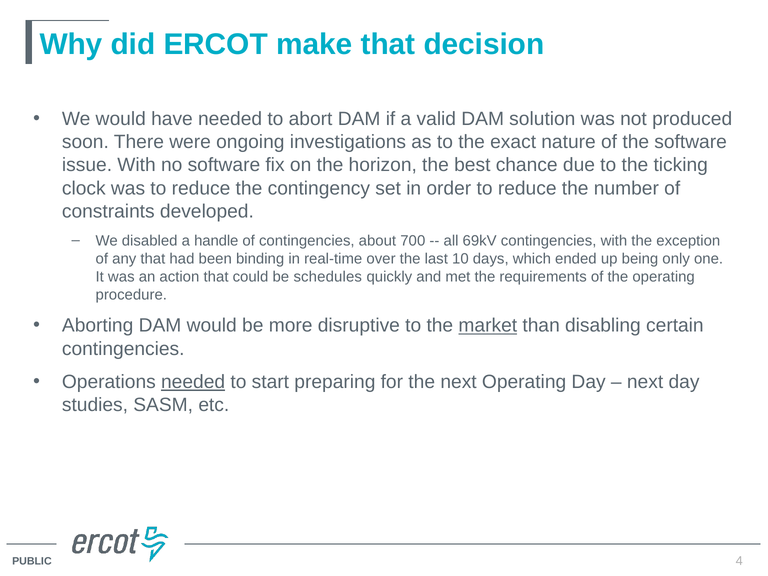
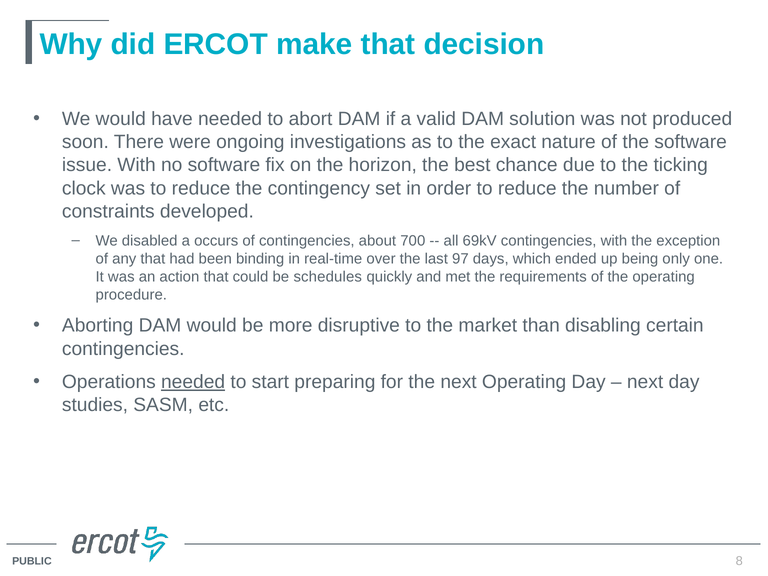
handle: handle -> occurs
10: 10 -> 97
market underline: present -> none
4: 4 -> 8
